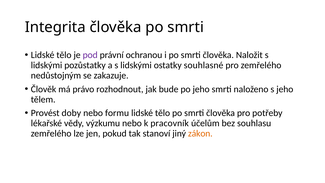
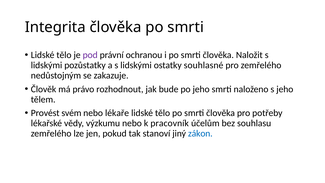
doby: doby -> svém
formu: formu -> lékaře
zákon colour: orange -> blue
